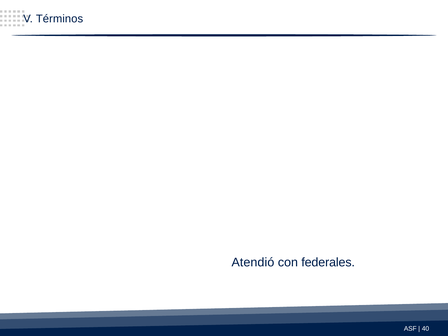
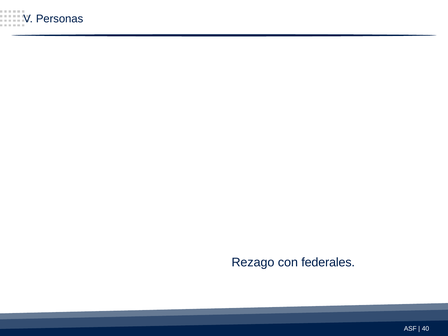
Términos: Términos -> Personas
Atendió: Atendió -> Rezago
